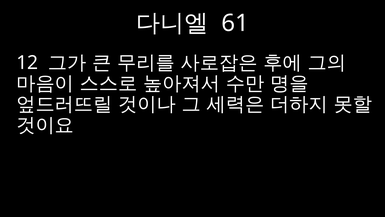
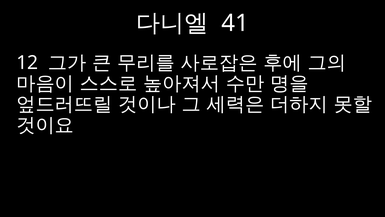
61: 61 -> 41
